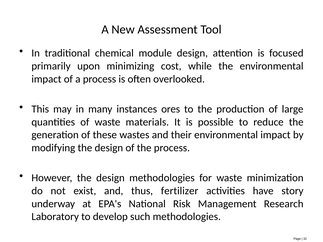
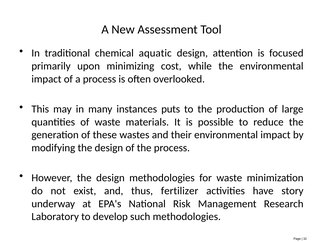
module: module -> aquatic
ores: ores -> puts
